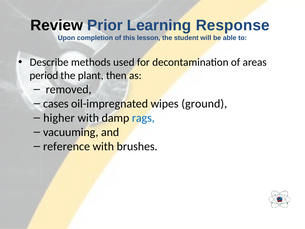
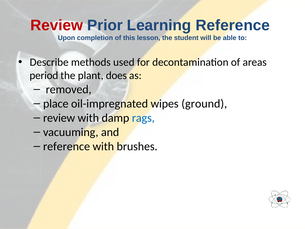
Review at (57, 25) colour: black -> red
Learning Response: Response -> Reference
then: then -> does
cases: cases -> place
higher at (59, 118): higher -> review
